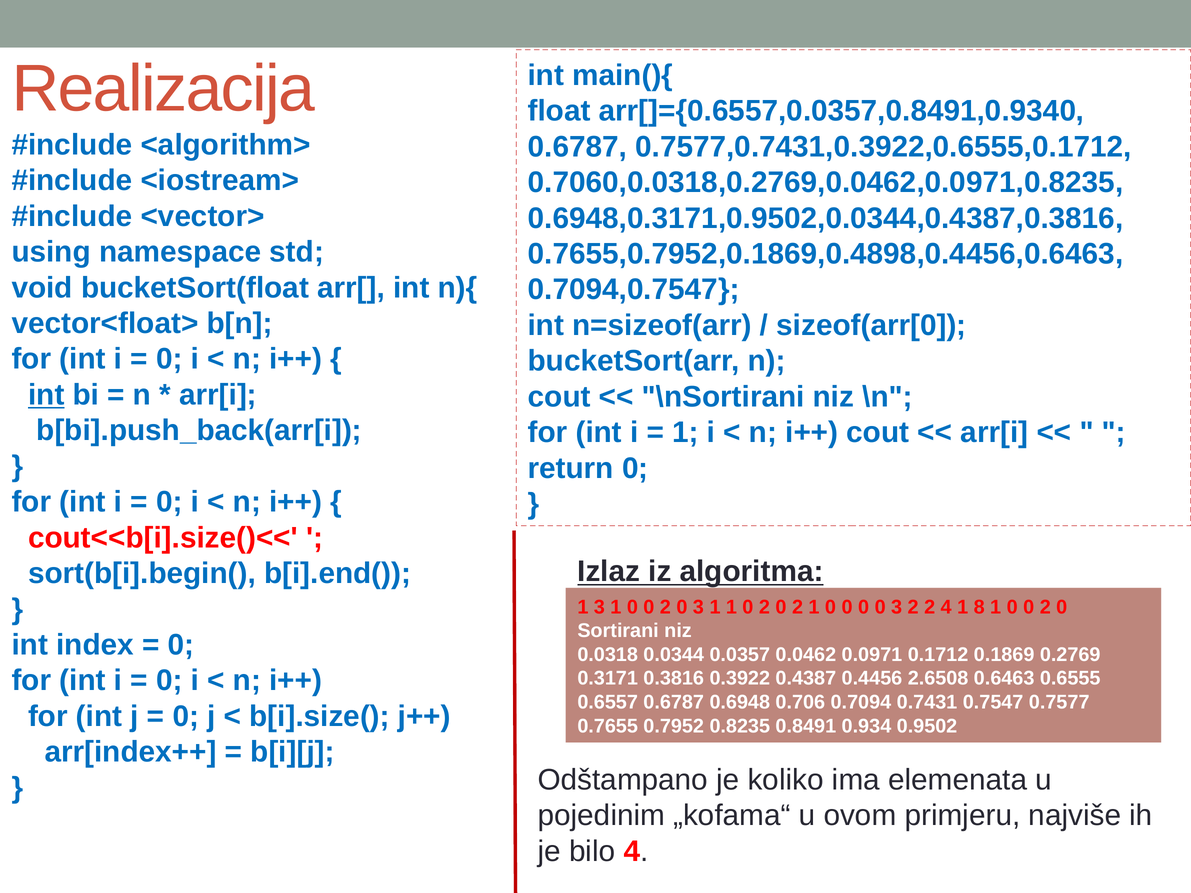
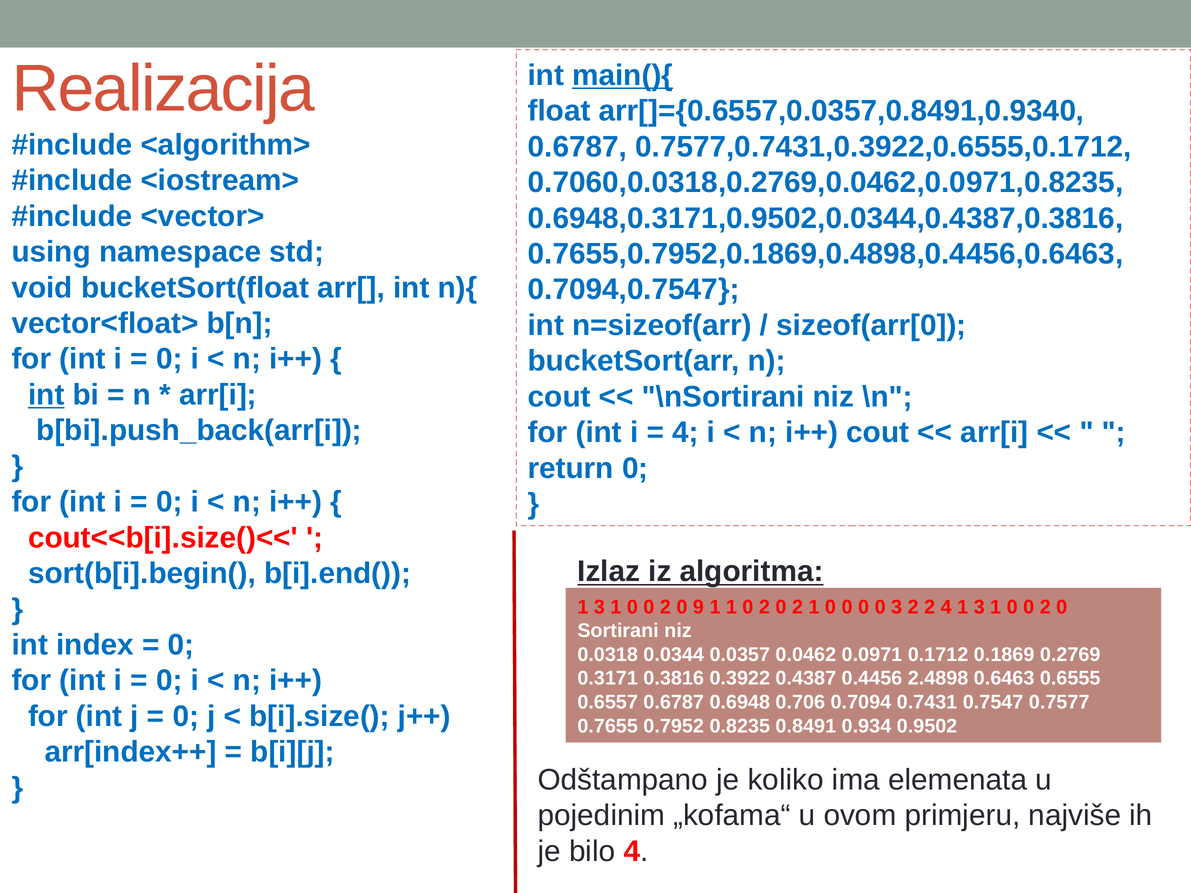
main(){ underline: none -> present
1 at (685, 433): 1 -> 4
2 0 3: 3 -> 9
4 1 8: 8 -> 3
2.6508: 2.6508 -> 2.4898
